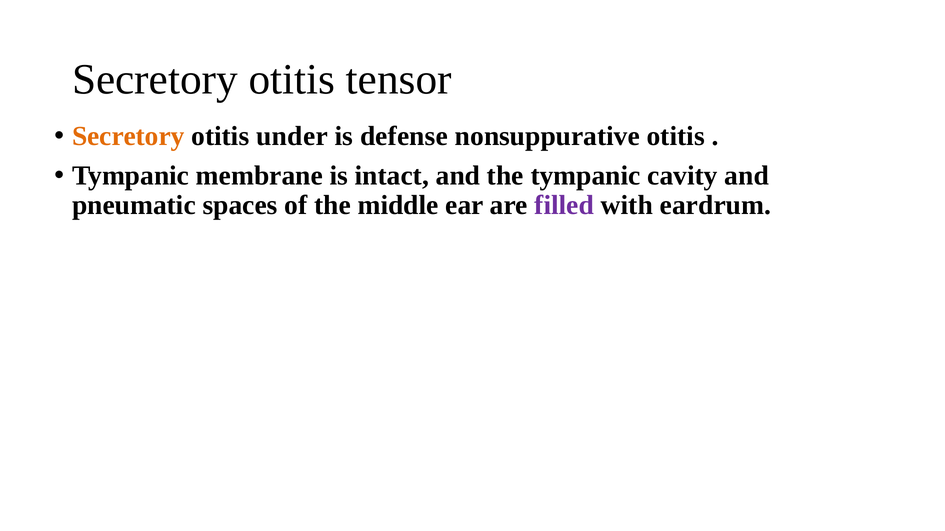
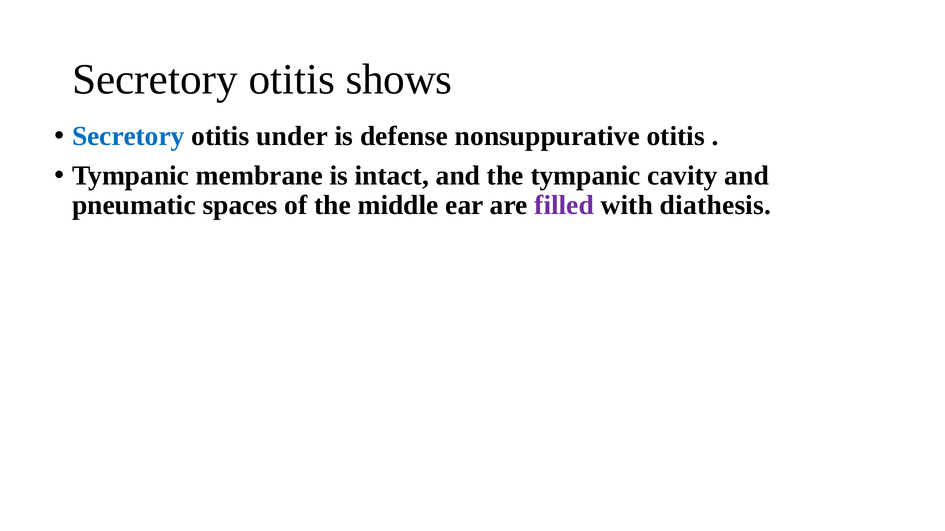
tensor: tensor -> shows
Secretory at (128, 136) colour: orange -> blue
eardrum: eardrum -> diathesis
